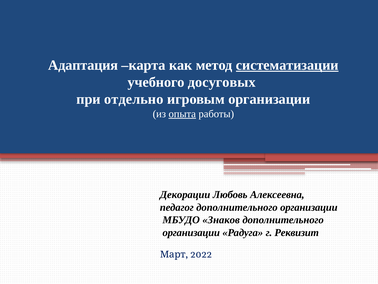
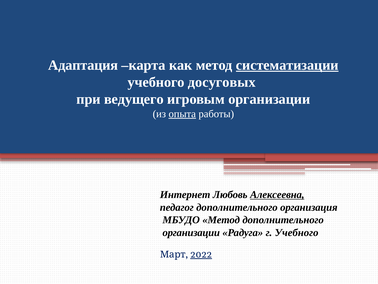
отдельно: отдельно -> ведущего
Декорации: Декорации -> Интернет
Алексеевна underline: none -> present
педагог дополнительного организации: организации -> организация
МБУДО Знаков: Знаков -> Метод
г Реквизит: Реквизит -> Учебного
2022 underline: none -> present
